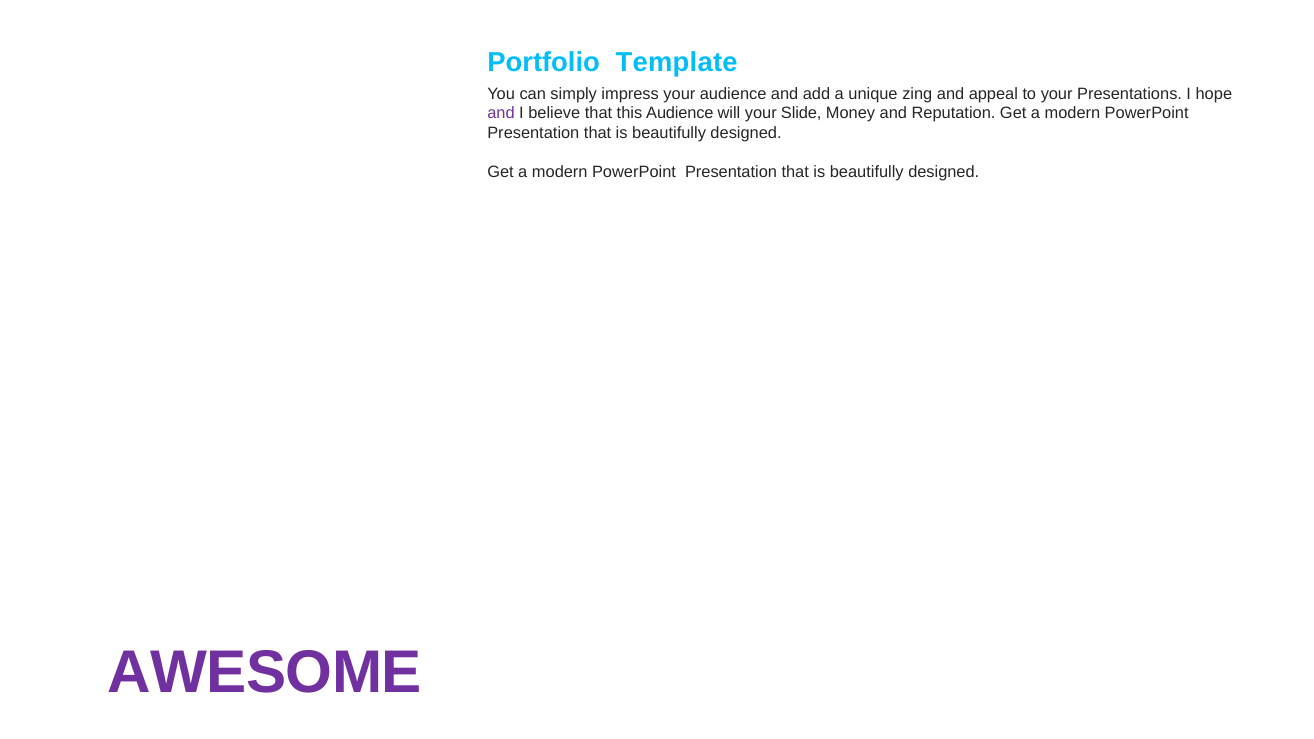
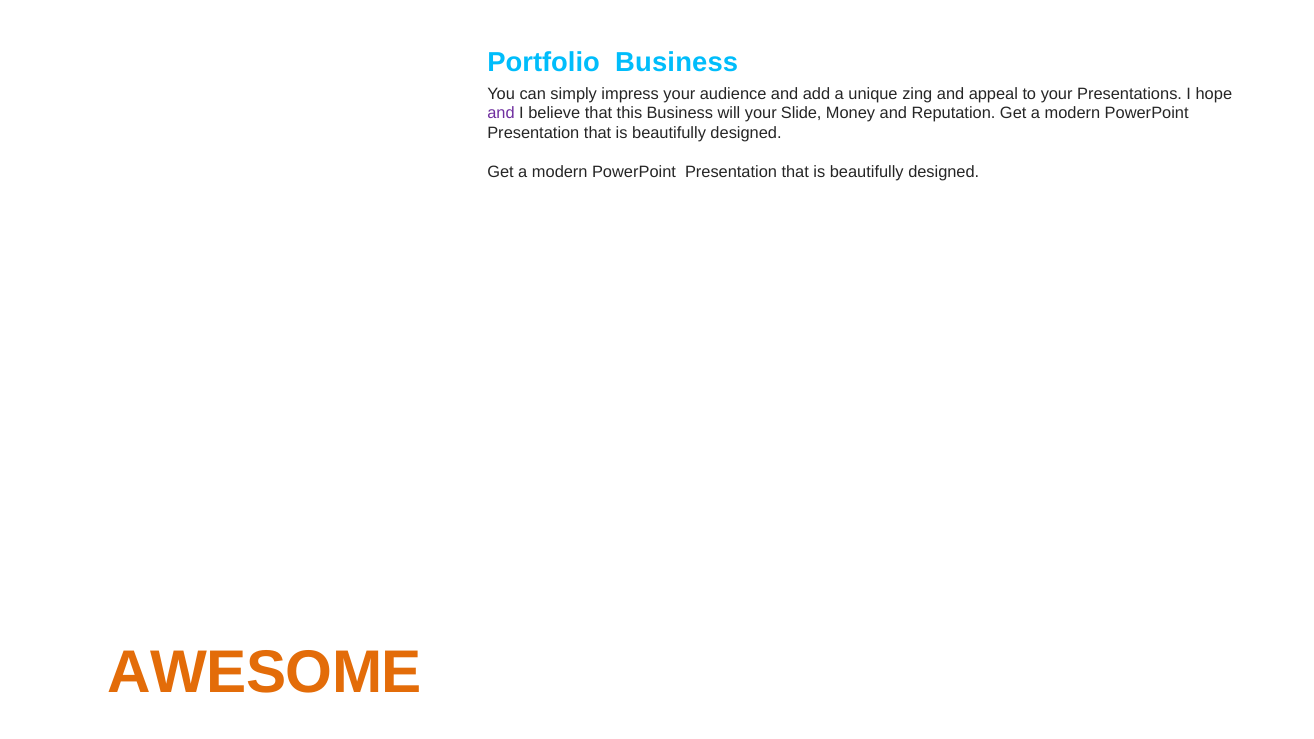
Portfolio Template: Template -> Business
this Audience: Audience -> Business
AWESOME colour: purple -> orange
